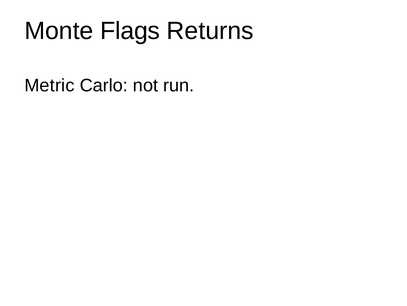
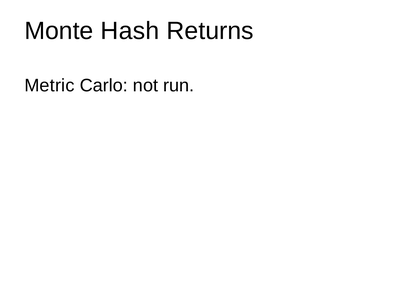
Flags: Flags -> Hash
